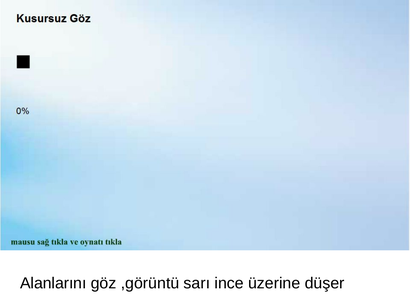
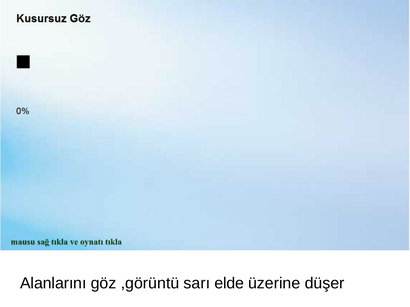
ince: ince -> elde
